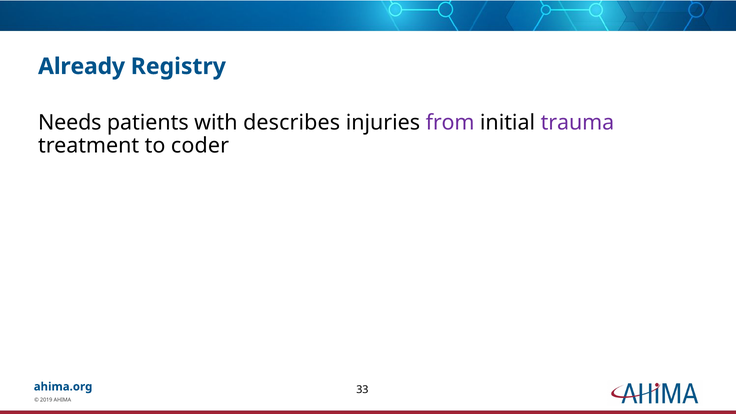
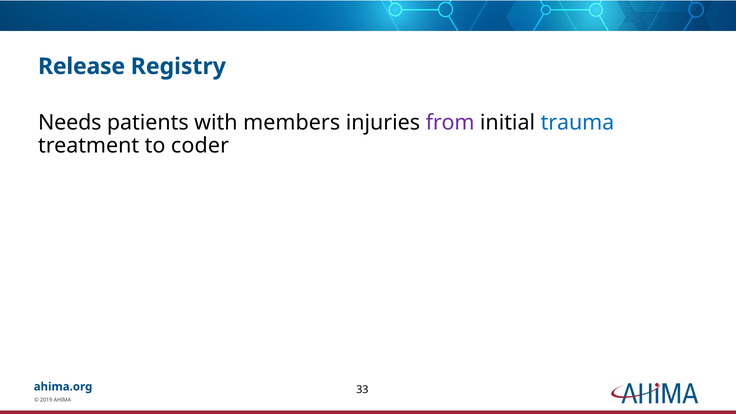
Already: Already -> Release
describes: describes -> members
trauma colour: purple -> blue
